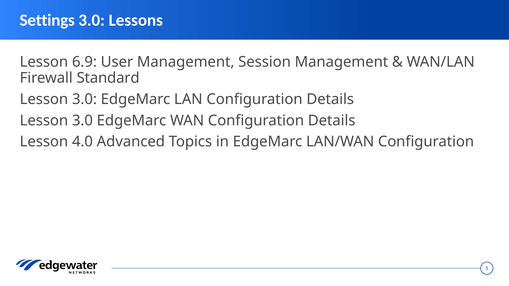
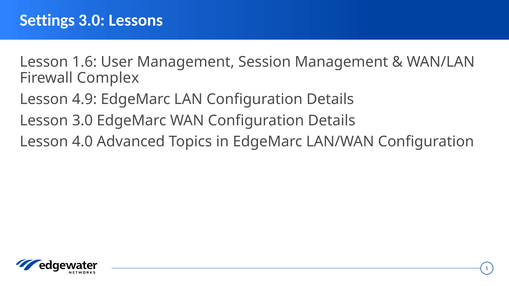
6.9: 6.9 -> 1.6
Standard: Standard -> Complex
3.0 at (84, 99): 3.0 -> 4.9
